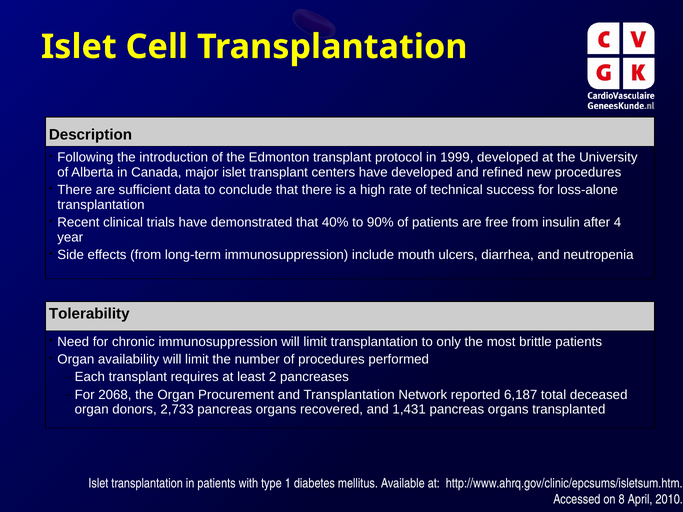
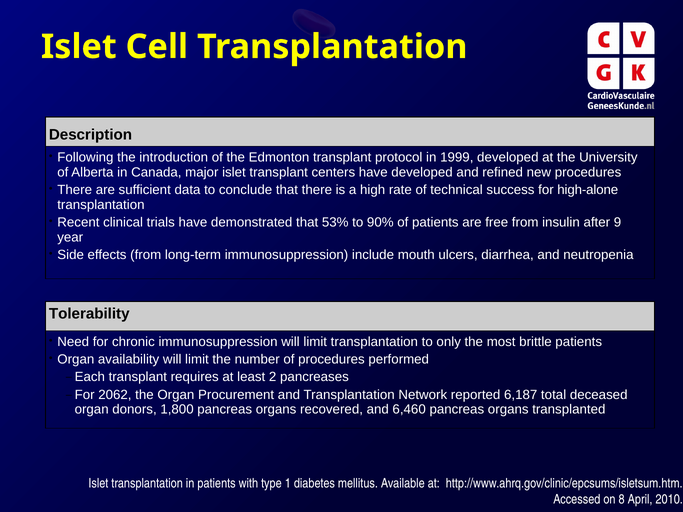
loss-alone: loss-alone -> high-alone
40%: 40% -> 53%
4: 4 -> 9
2068: 2068 -> 2062
2,733: 2,733 -> 1,800
1,431: 1,431 -> 6,460
